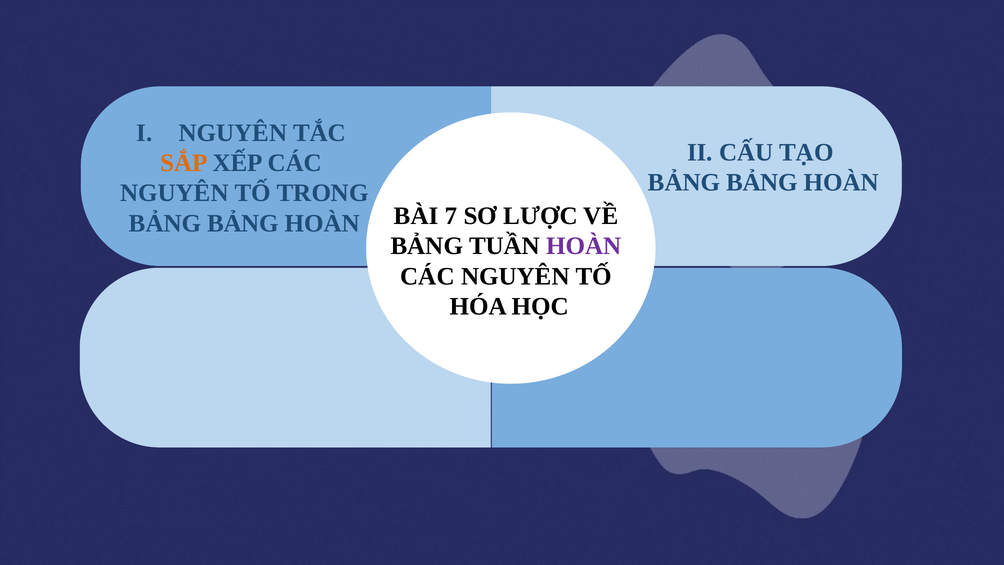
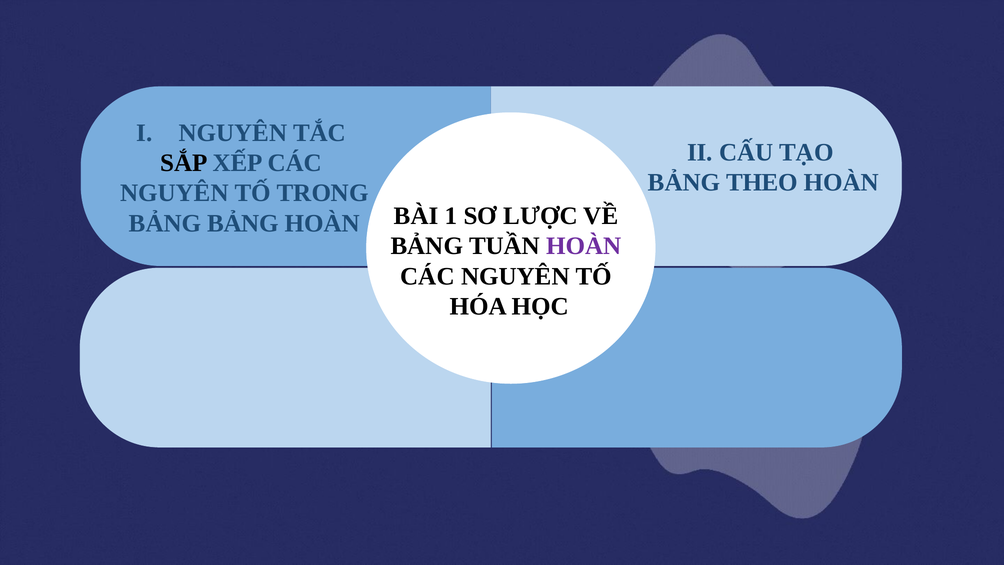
SẮP colour: orange -> black
BẢNG at (762, 182): BẢNG -> THEO
7: 7 -> 1
